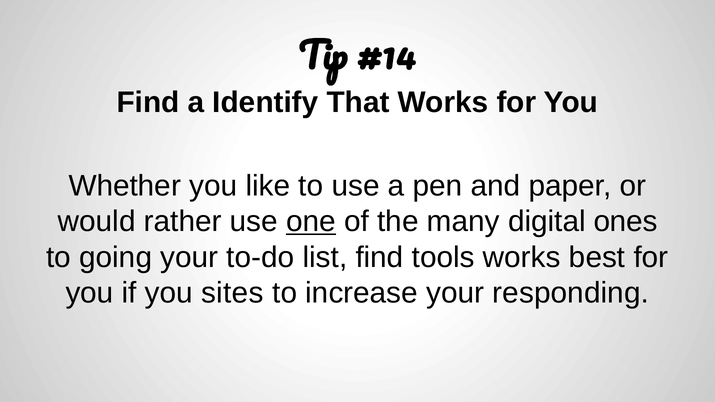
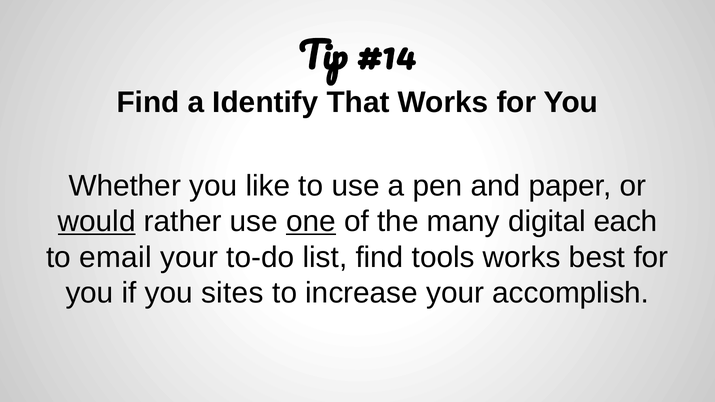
would underline: none -> present
ones: ones -> each
going: going -> email
responding: responding -> accomplish
